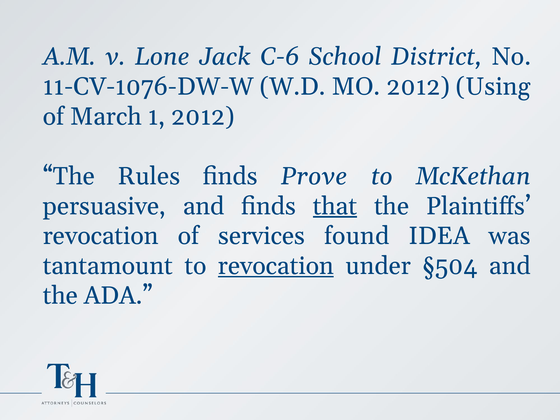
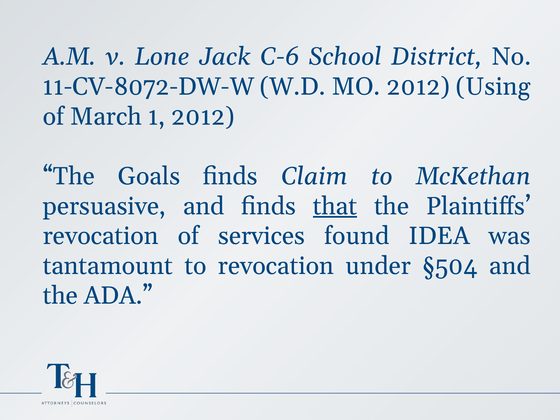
11-CV-1076-DW-W: 11-CV-1076-DW-W -> 11-CV-8072-DW-W
Rules: Rules -> Goals
Prove: Prove -> Claim
revocation at (276, 266) underline: present -> none
